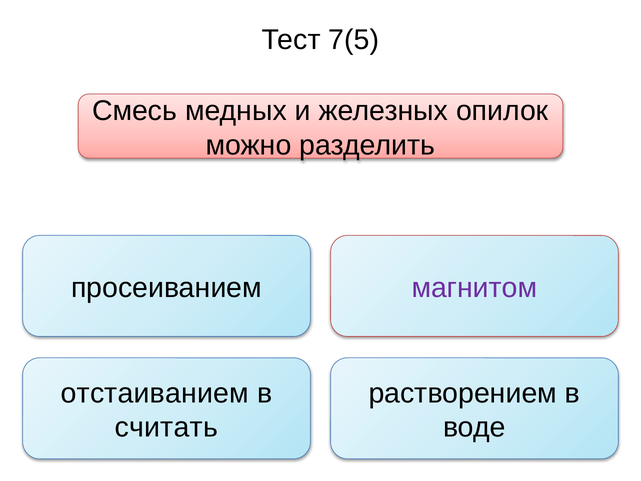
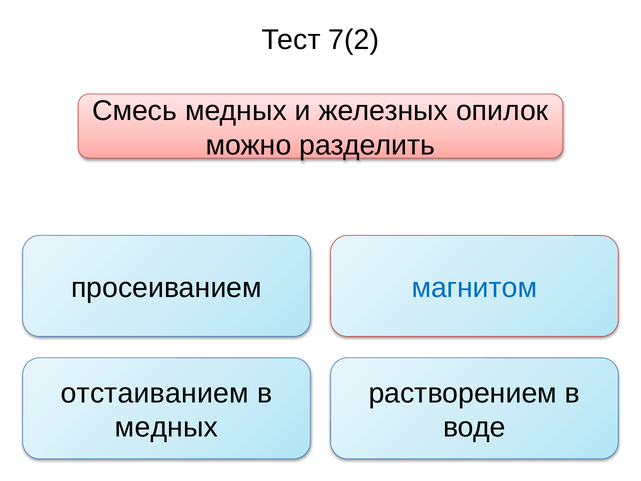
7(5: 7(5 -> 7(2
магнитом colour: purple -> blue
считать at (166, 427): считать -> медных
